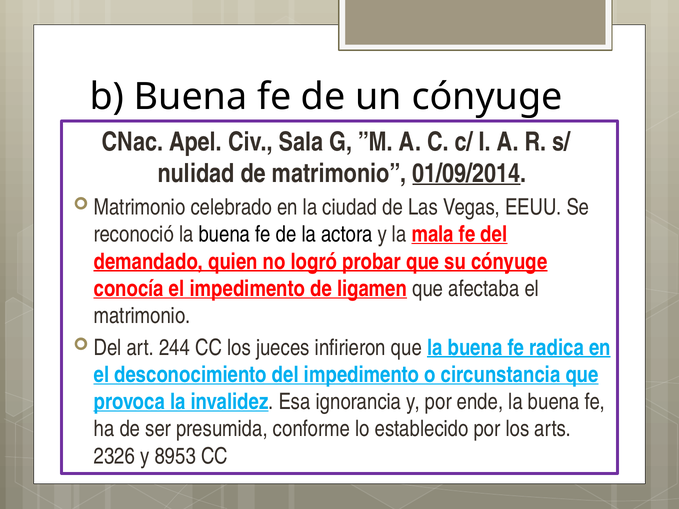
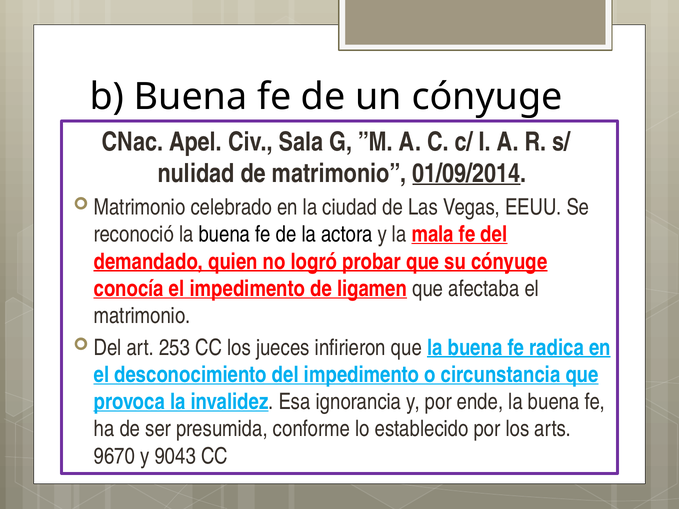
244: 244 -> 253
2326: 2326 -> 9670
8953: 8953 -> 9043
